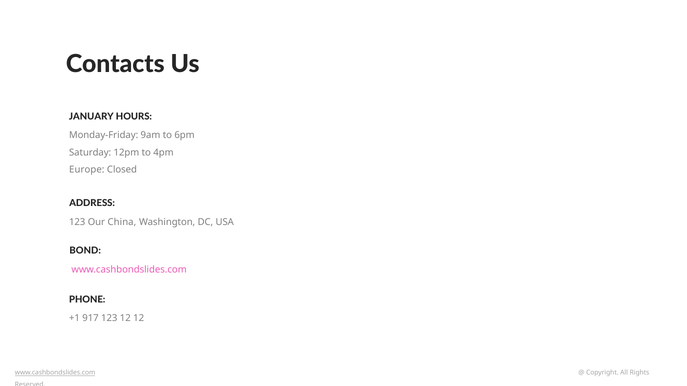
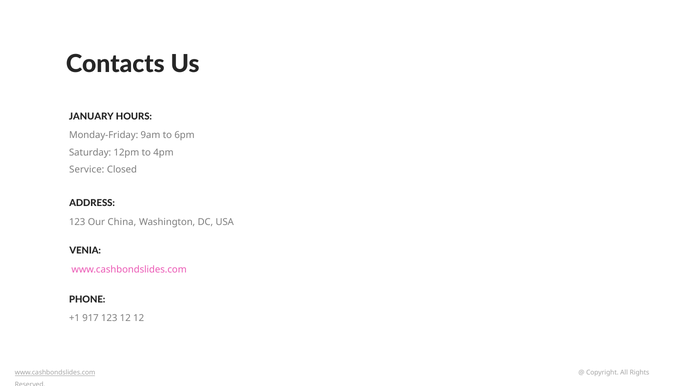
Europe: Europe -> Service
BOND: BOND -> VENIA
